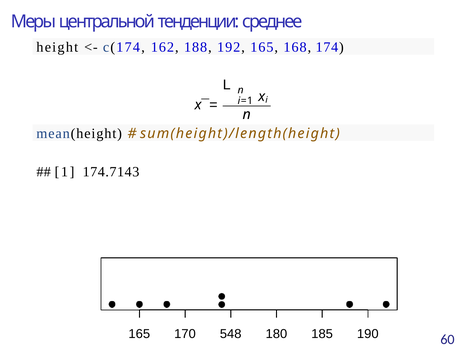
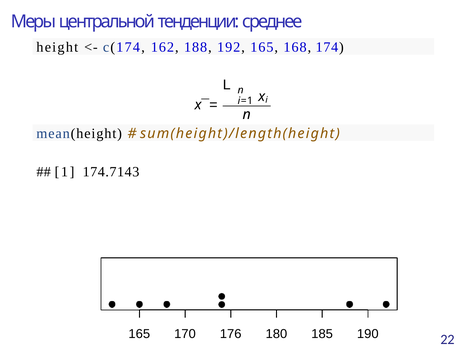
548: 548 -> 176
60: 60 -> 22
